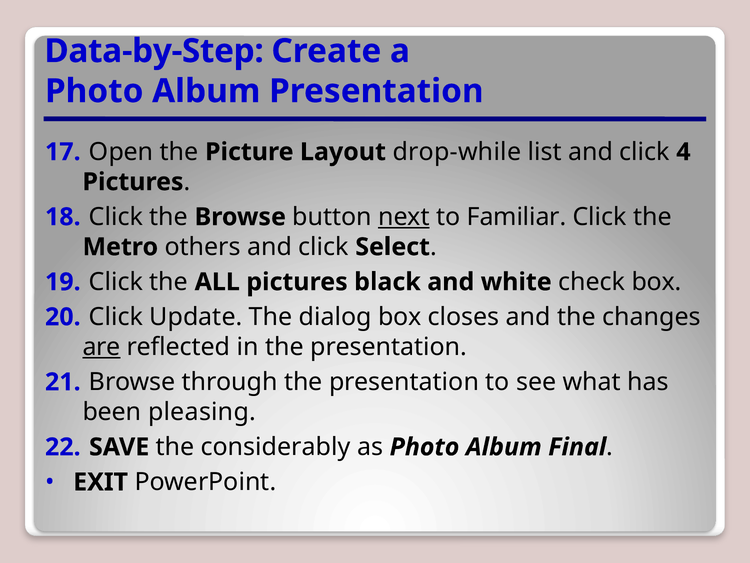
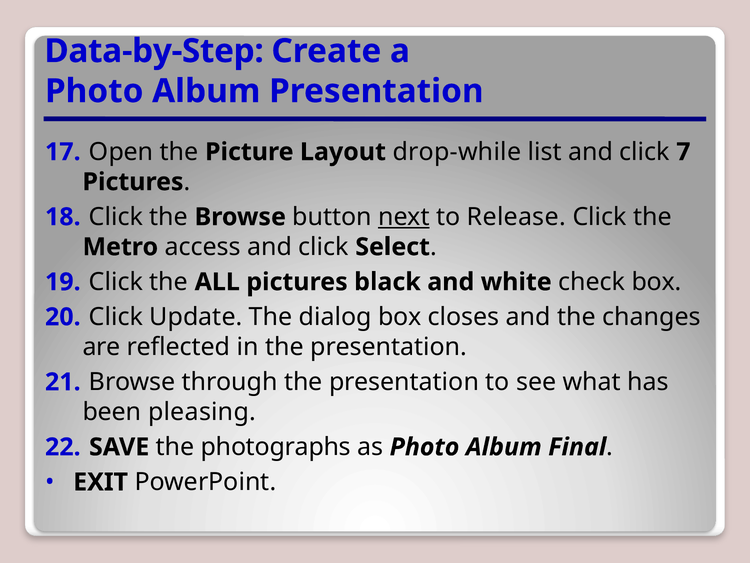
4: 4 -> 7
Familiar: Familiar -> Release
others: others -> access
are underline: present -> none
considerably: considerably -> photographs
